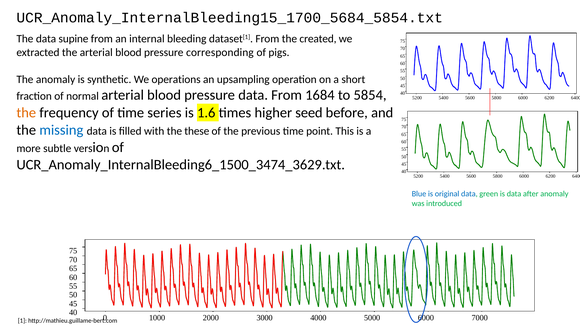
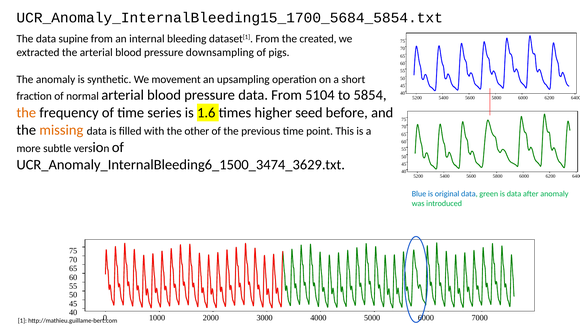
corresponding: corresponding -> downsampling
operations: operations -> movement
1684: 1684 -> 5104
missing colour: blue -> orange
these: these -> other
